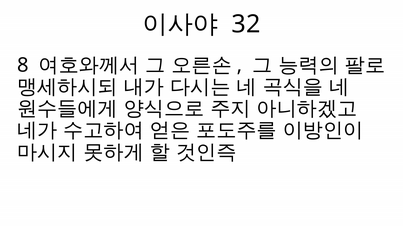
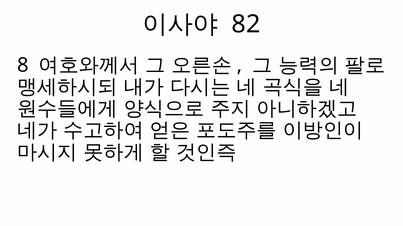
32: 32 -> 82
